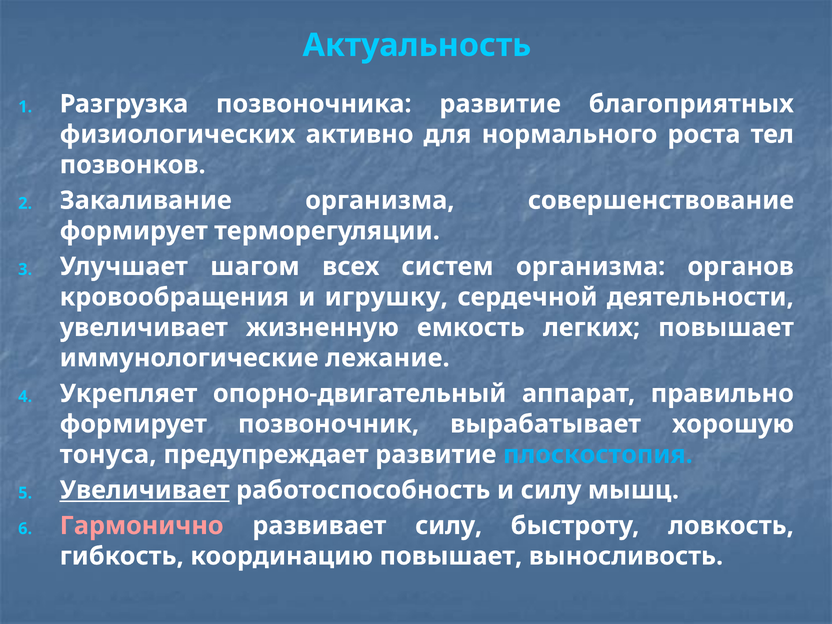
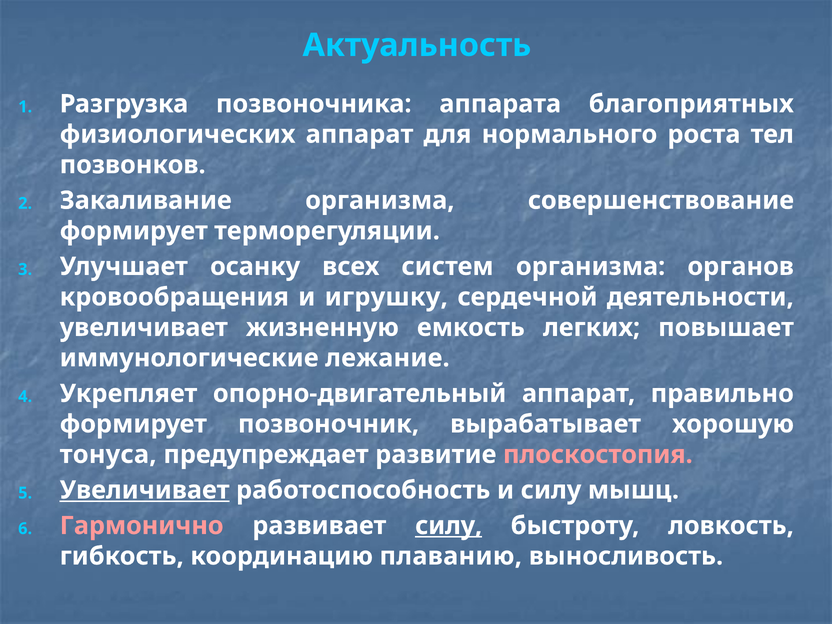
позвоночника развитие: развитие -> аппарата
физиологических активно: активно -> аппарат
шагом: шагом -> осанку
плоскостопия colour: light blue -> pink
силу at (449, 526) underline: none -> present
координацию повышает: повышает -> плаванию
